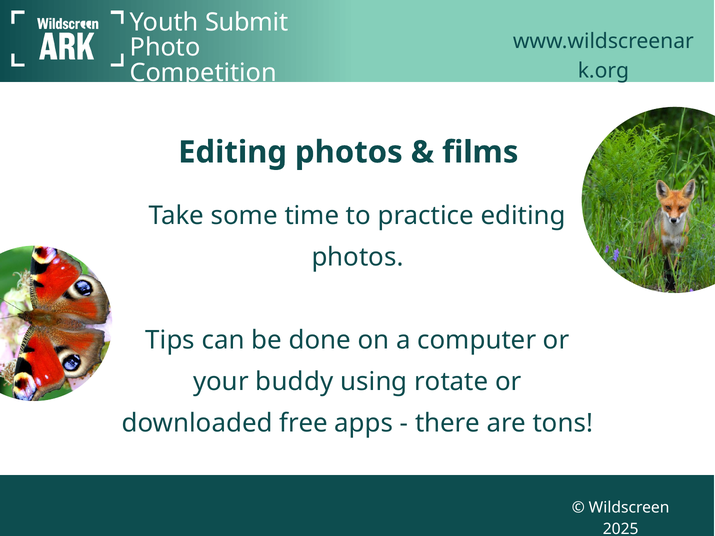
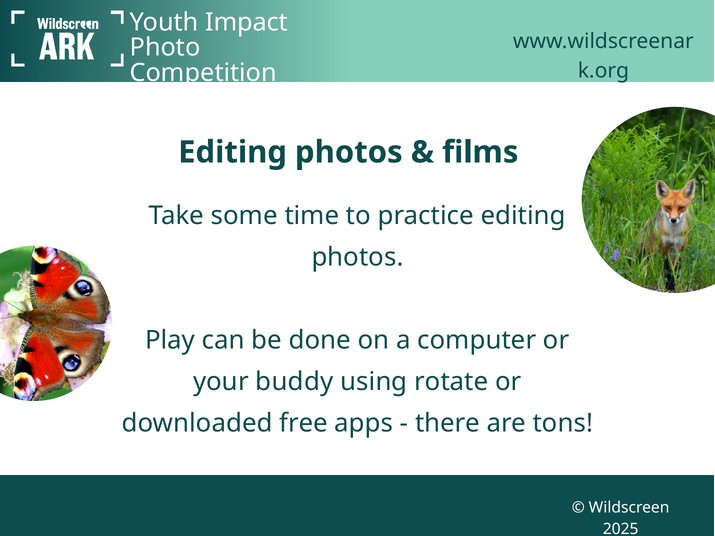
Submit: Submit -> Impact
Tips: Tips -> Play
